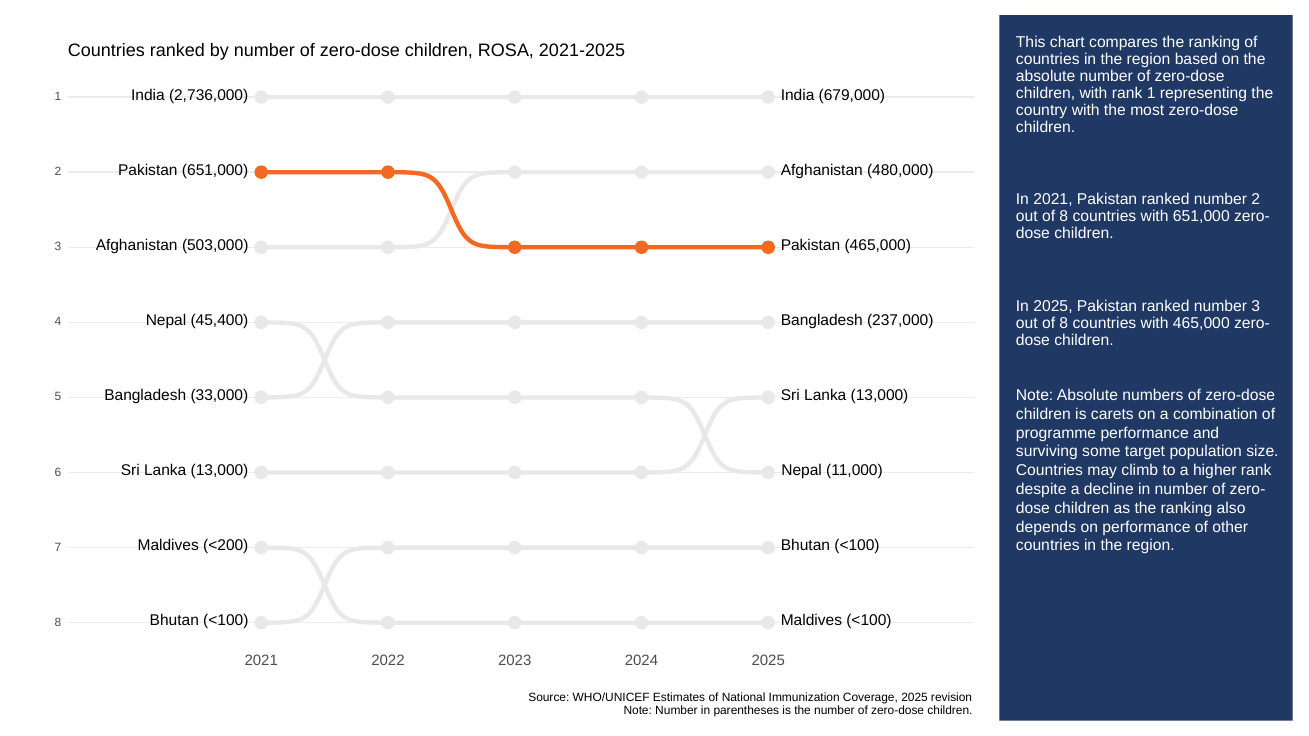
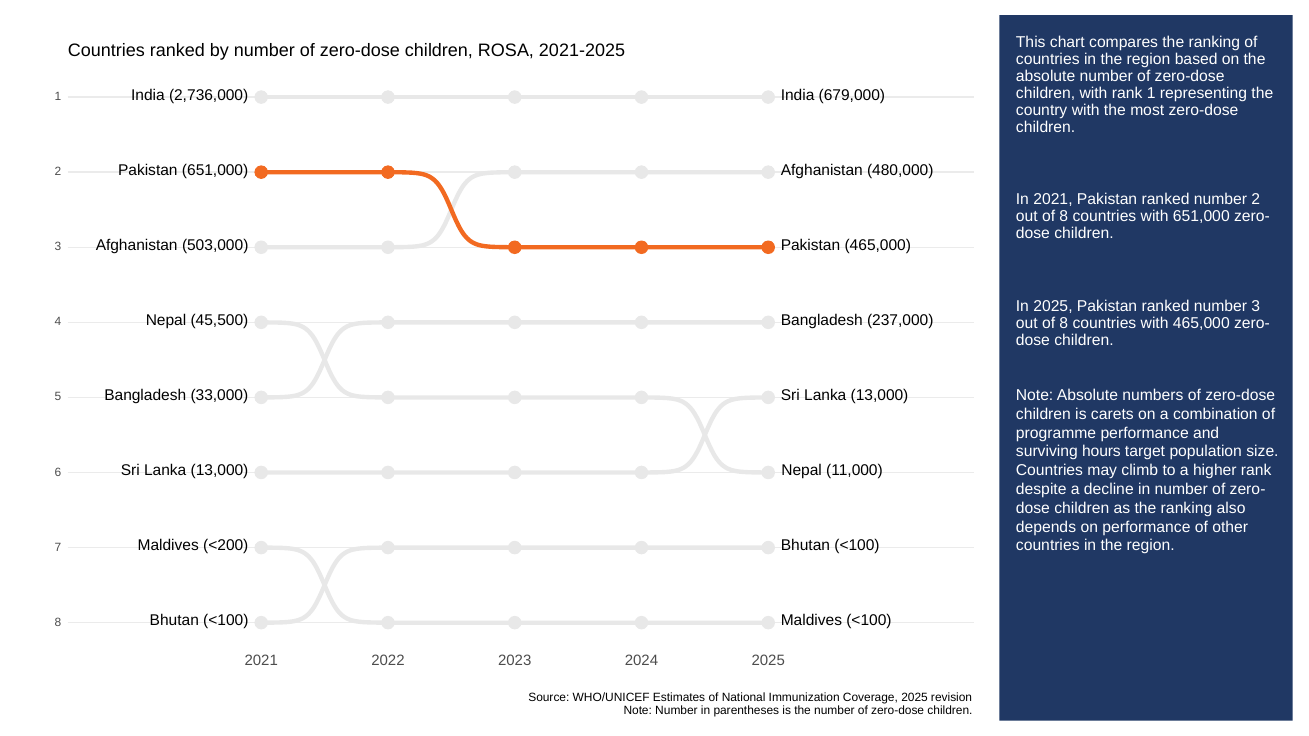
45,400: 45,400 -> 45,500
some: some -> hours
